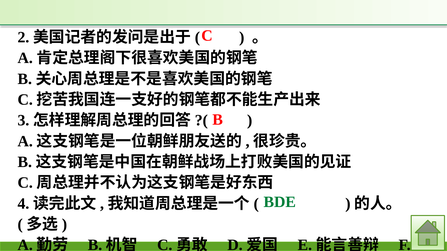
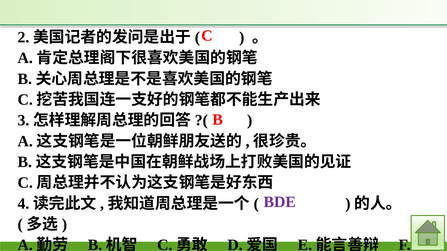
BDE colour: green -> purple
